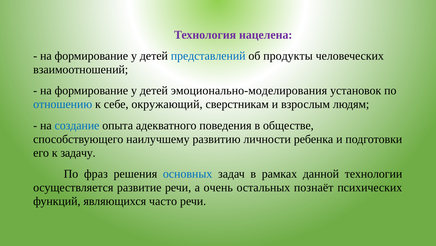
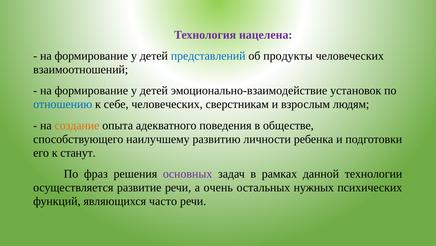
эмоционально-моделирования: эмоционально-моделирования -> эмоционально-взаимодействие
себе окружающий: окружающий -> человеческих
создание colour: blue -> orange
задачу: задачу -> станут
основных colour: blue -> purple
познаёт: познаёт -> нужных
